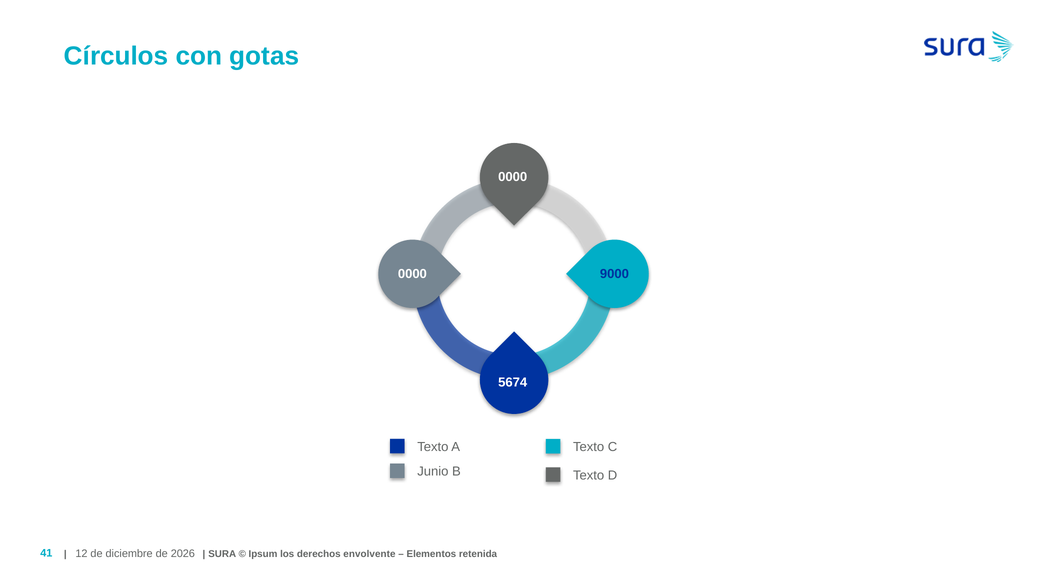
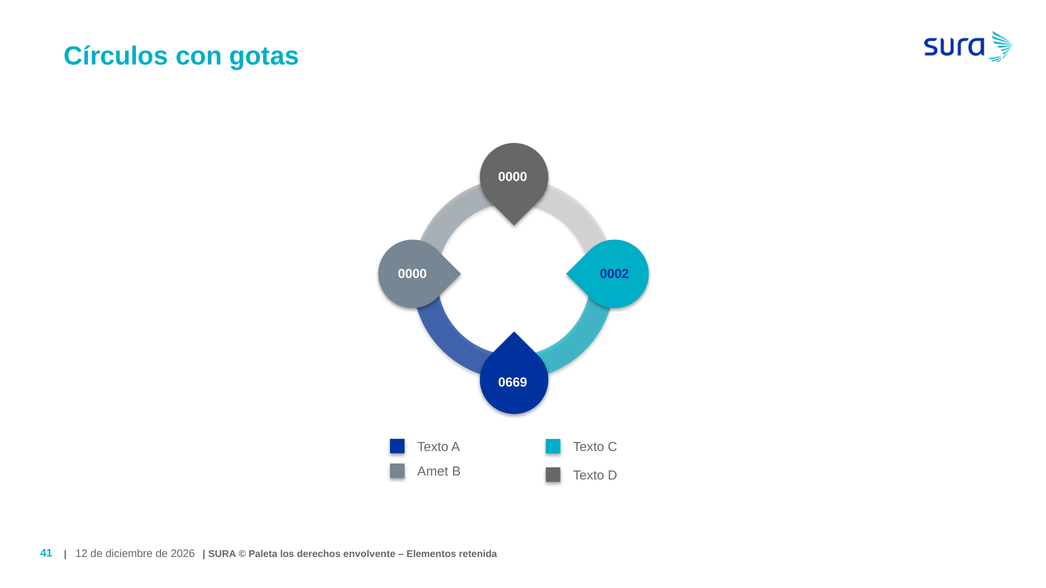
9000: 9000 -> 0002
5674: 5674 -> 0669
Junio: Junio -> Amet
Ipsum: Ipsum -> Paleta
